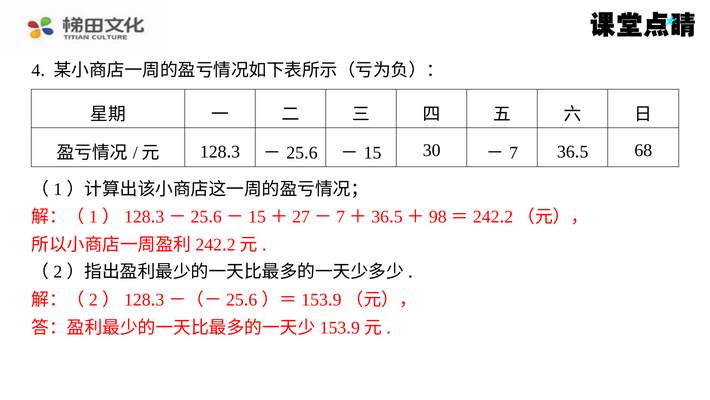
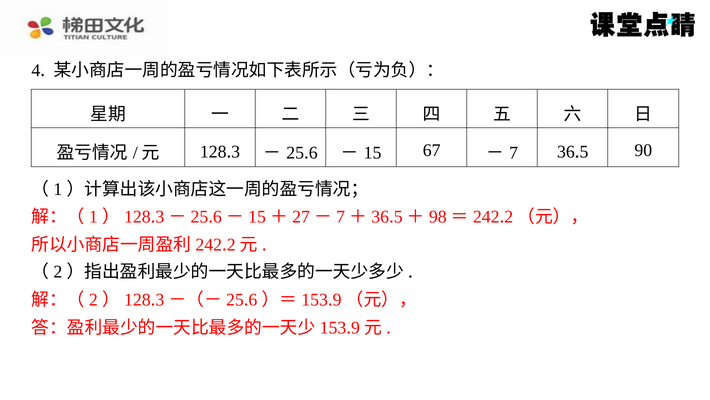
30: 30 -> 67
68: 68 -> 90
